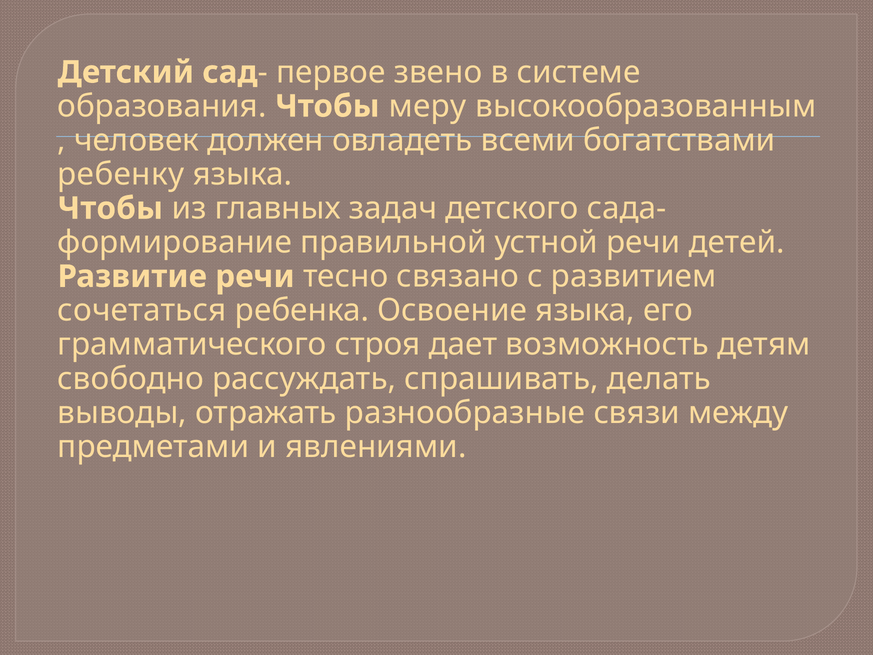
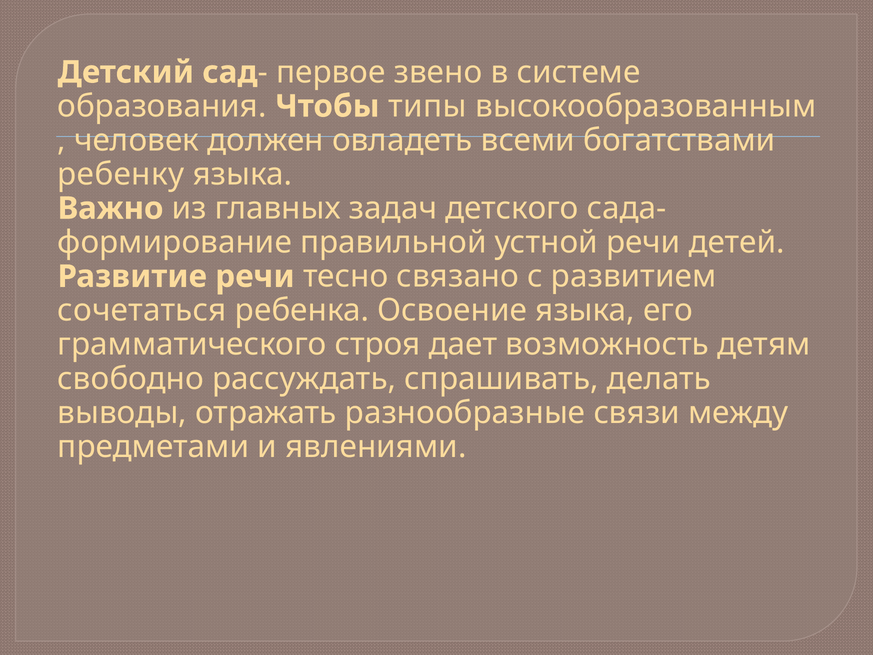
меру: меру -> типы
Чтобы at (110, 208): Чтобы -> Важно
